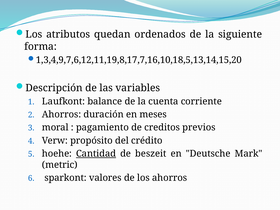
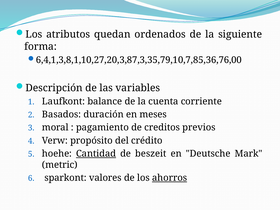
1,3,4,9,7,6,12,11,19,8,17,7,16,10,18,5,13,14,15,20: 1,3,4,9,7,6,12,11,19,8,17,7,16,10,18,5,13,14,15,20 -> 6,4,1,3,8,1,10,27,20,3,87,3,35,79,10,7,85,36,76,00
Ahorros at (62, 114): Ahorros -> Basados
ahorros at (170, 178) underline: none -> present
